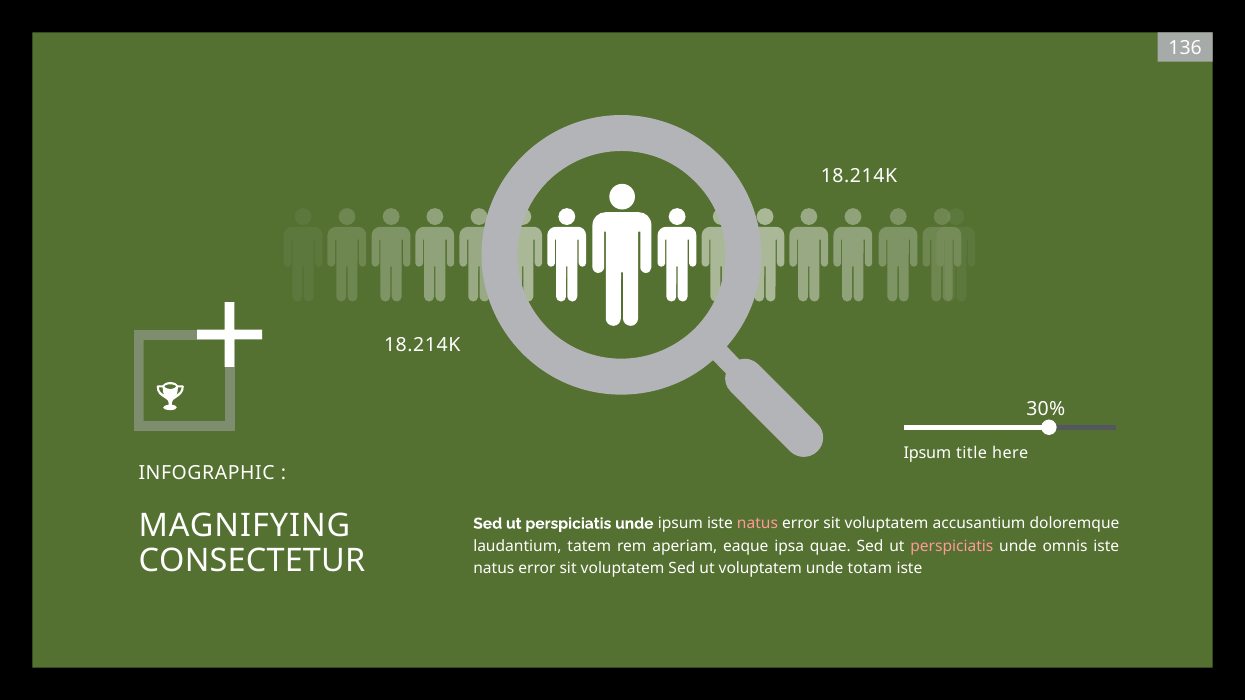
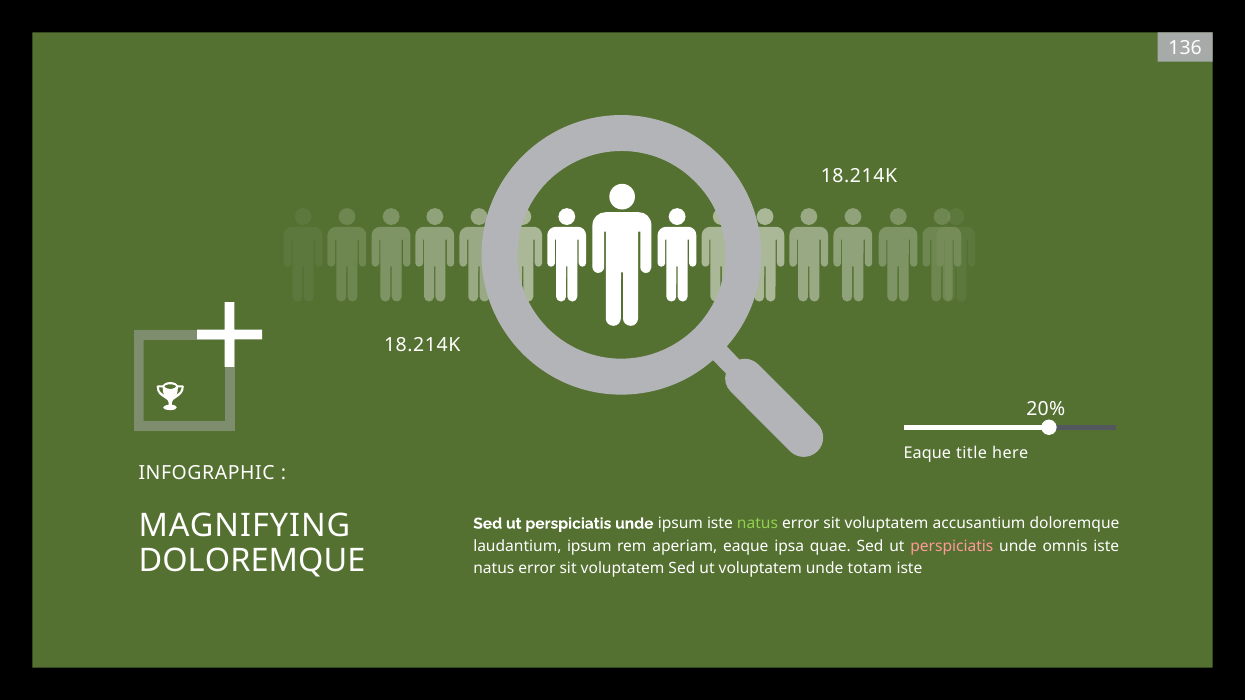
30%: 30% -> 20%
Ipsum at (927, 454): Ipsum -> Eaque
natus at (758, 524) colour: pink -> light green
laudantium tatem: tatem -> ipsum
CONSECTETUR at (252, 561): CONSECTETUR -> DOLOREMQUE
